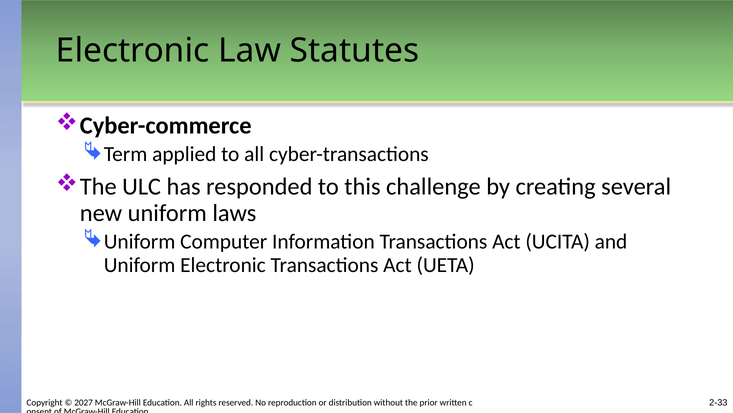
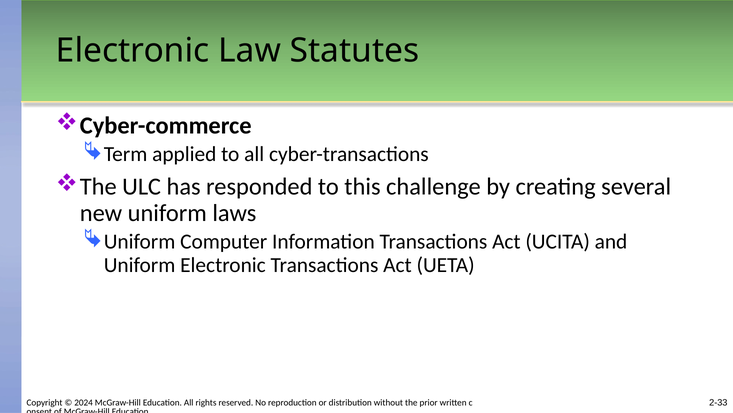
2027: 2027 -> 2024
